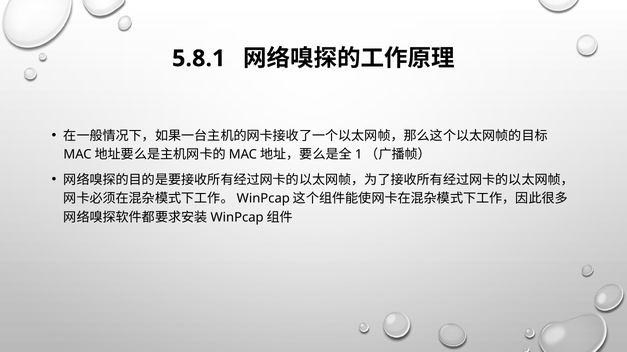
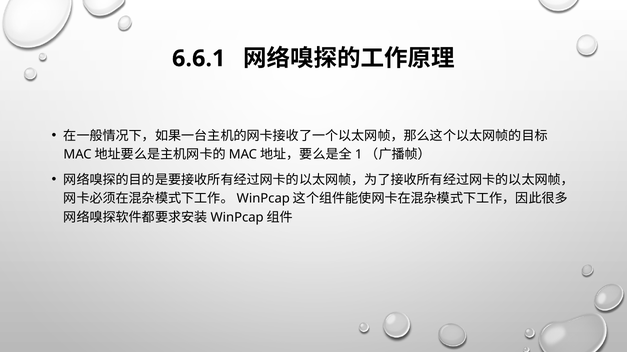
5.8.1: 5.8.1 -> 6.6.1
